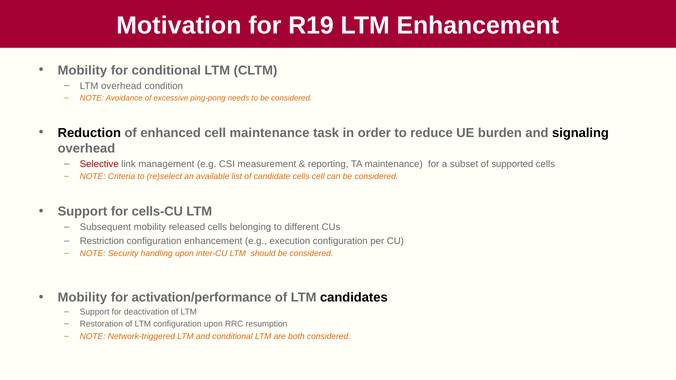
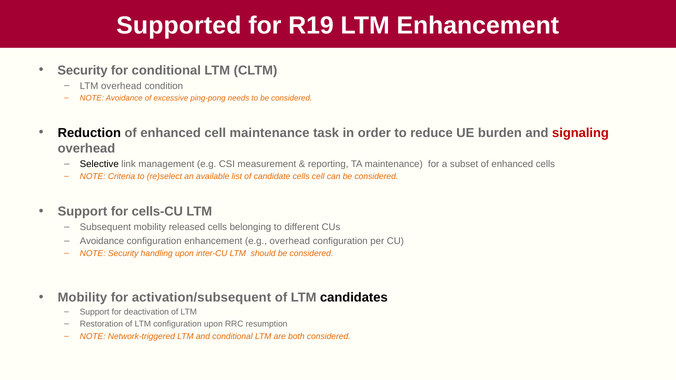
Motivation: Motivation -> Supported
Mobility at (82, 70): Mobility -> Security
signaling colour: black -> red
Selective colour: red -> black
subset of supported: supported -> enhanced
Restriction at (102, 241): Restriction -> Avoidance
e.g execution: execution -> overhead
activation/performance: activation/performance -> activation/subsequent
